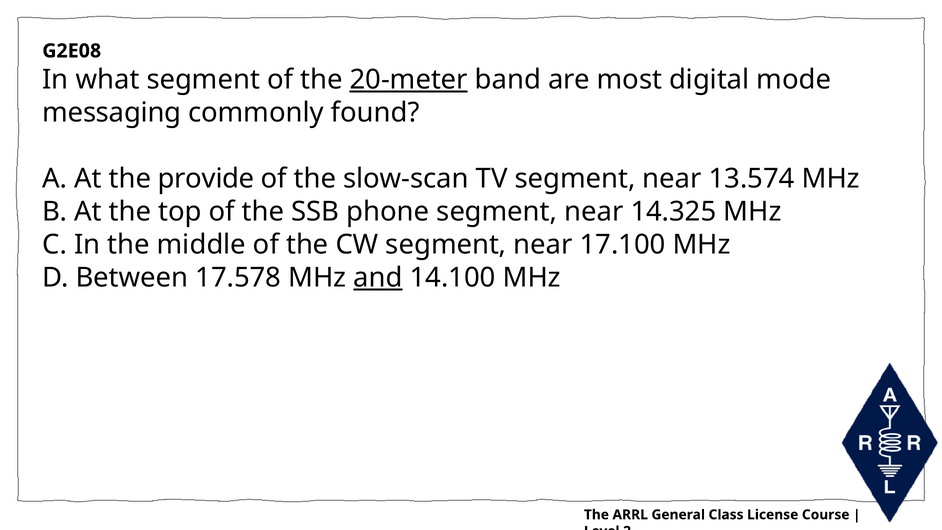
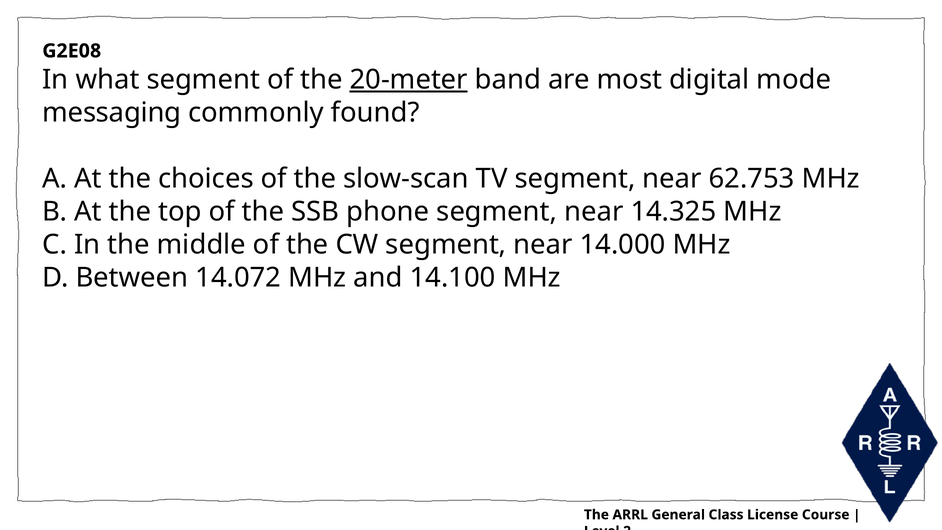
provide: provide -> choices
13.574: 13.574 -> 62.753
17.100: 17.100 -> 14.000
17.578: 17.578 -> 14.072
and underline: present -> none
